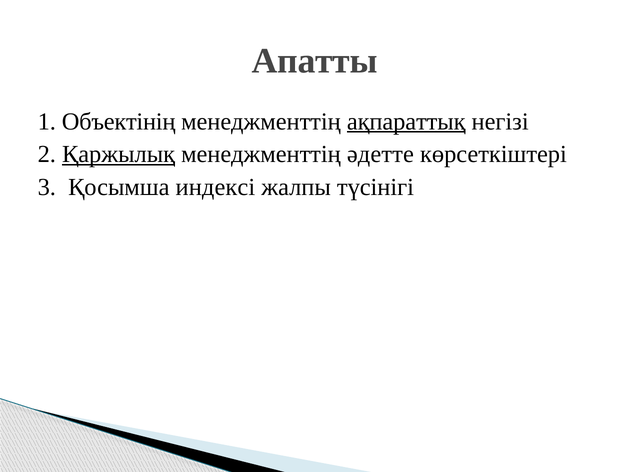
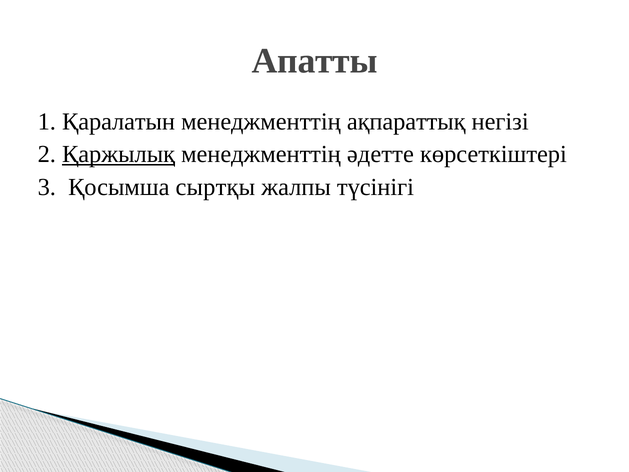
Объектінің: Объектінің -> Қаралатын
ақпараттық underline: present -> none
индексі: индексі -> сыртқы
